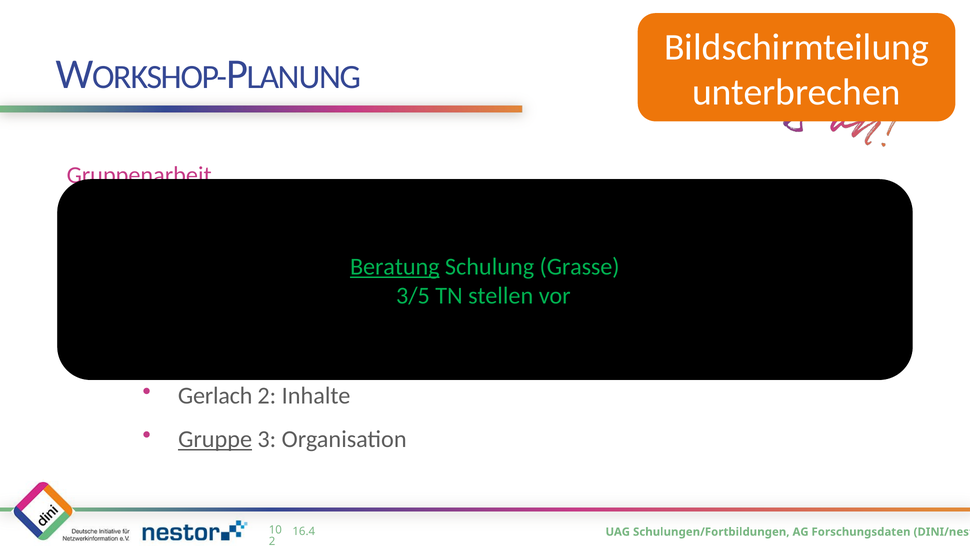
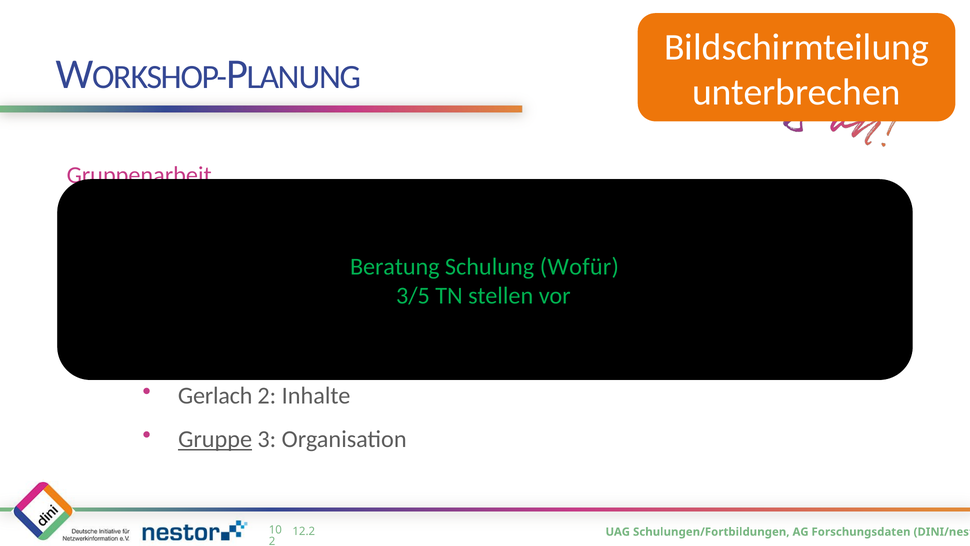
Beratung underline: present -> none
Grasse: Grasse -> Wofür
16.4: 16.4 -> 12.2
